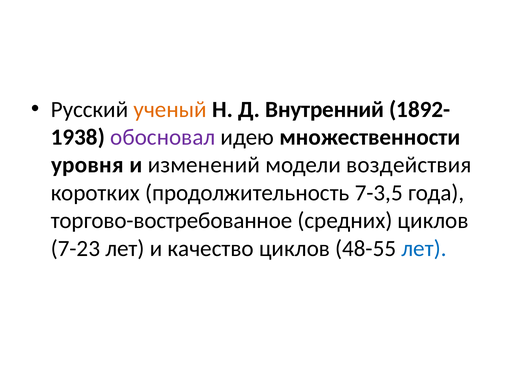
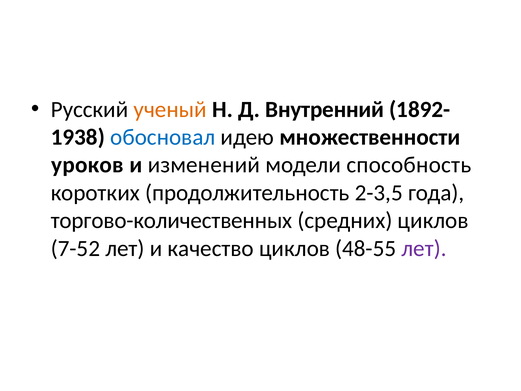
обосновал colour: purple -> blue
уровня: уровня -> уроков
воздействия: воздействия -> способность
7-3,5: 7-3,5 -> 2-3,5
торгово-востребованное: торгово-востребованное -> торгово-количественных
7-23: 7-23 -> 7-52
лет at (424, 248) colour: blue -> purple
